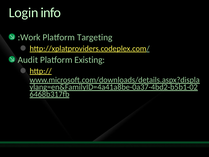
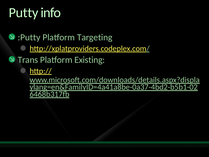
Login: Login -> Putty
:Work: :Work -> :Putty
Audit: Audit -> Trans
